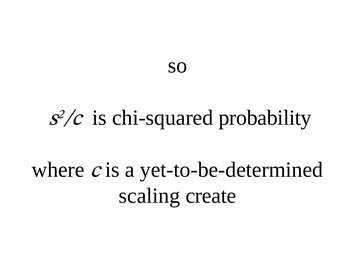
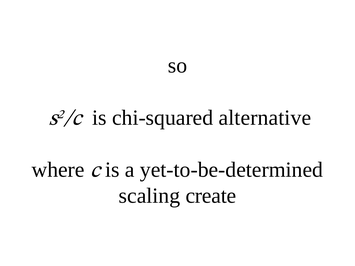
probability: probability -> alternative
